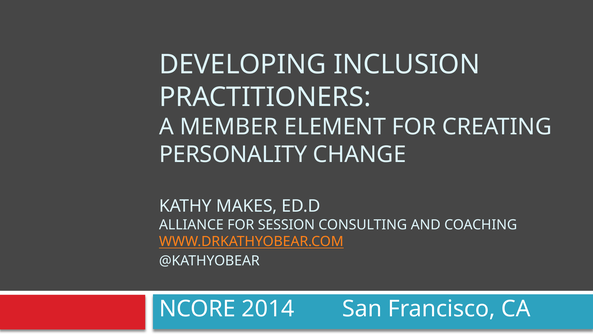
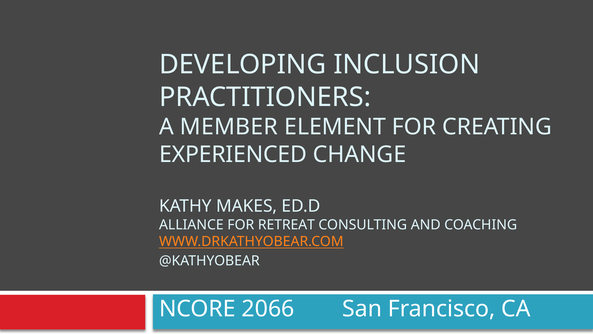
PERSONALITY: PERSONALITY -> EXPERIENCED
SESSION: SESSION -> RETREAT
2014: 2014 -> 2066
